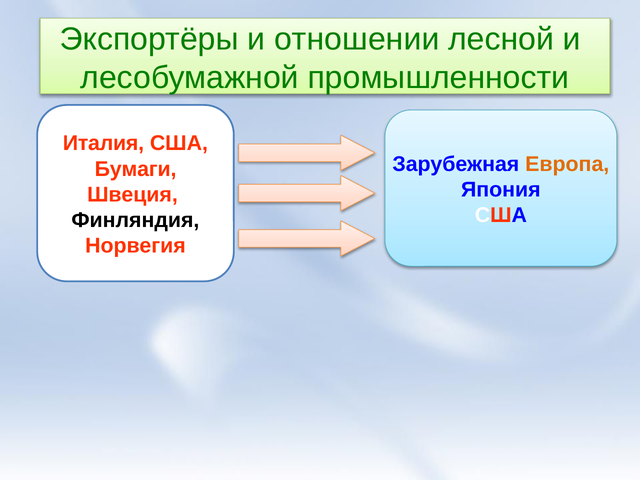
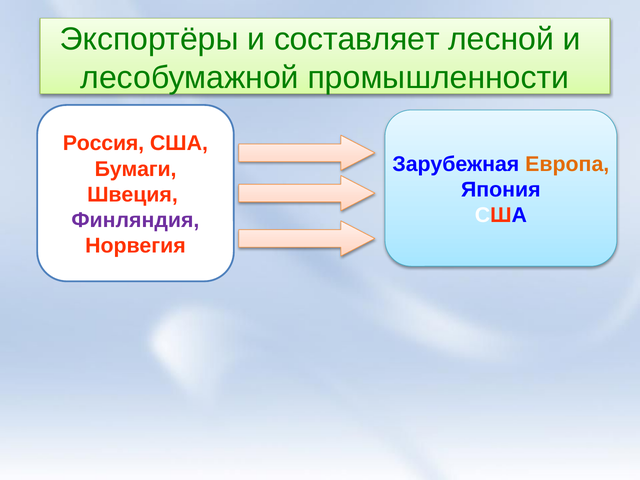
отношении: отношении -> составляет
Италия: Италия -> Россия
Финляндия colour: black -> purple
